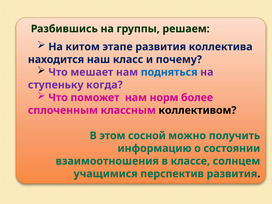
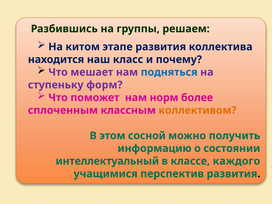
когда: когда -> форм
коллективом colour: black -> orange
взаимоотношения: взаимоотношения -> интеллектуальный
солнцем: солнцем -> каждого
